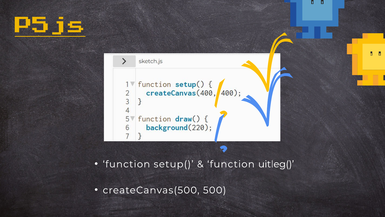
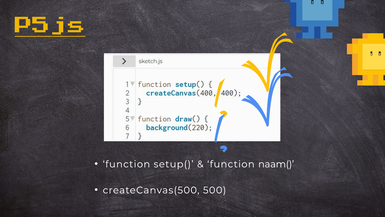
uitleg(: uitleg( -> naam(
